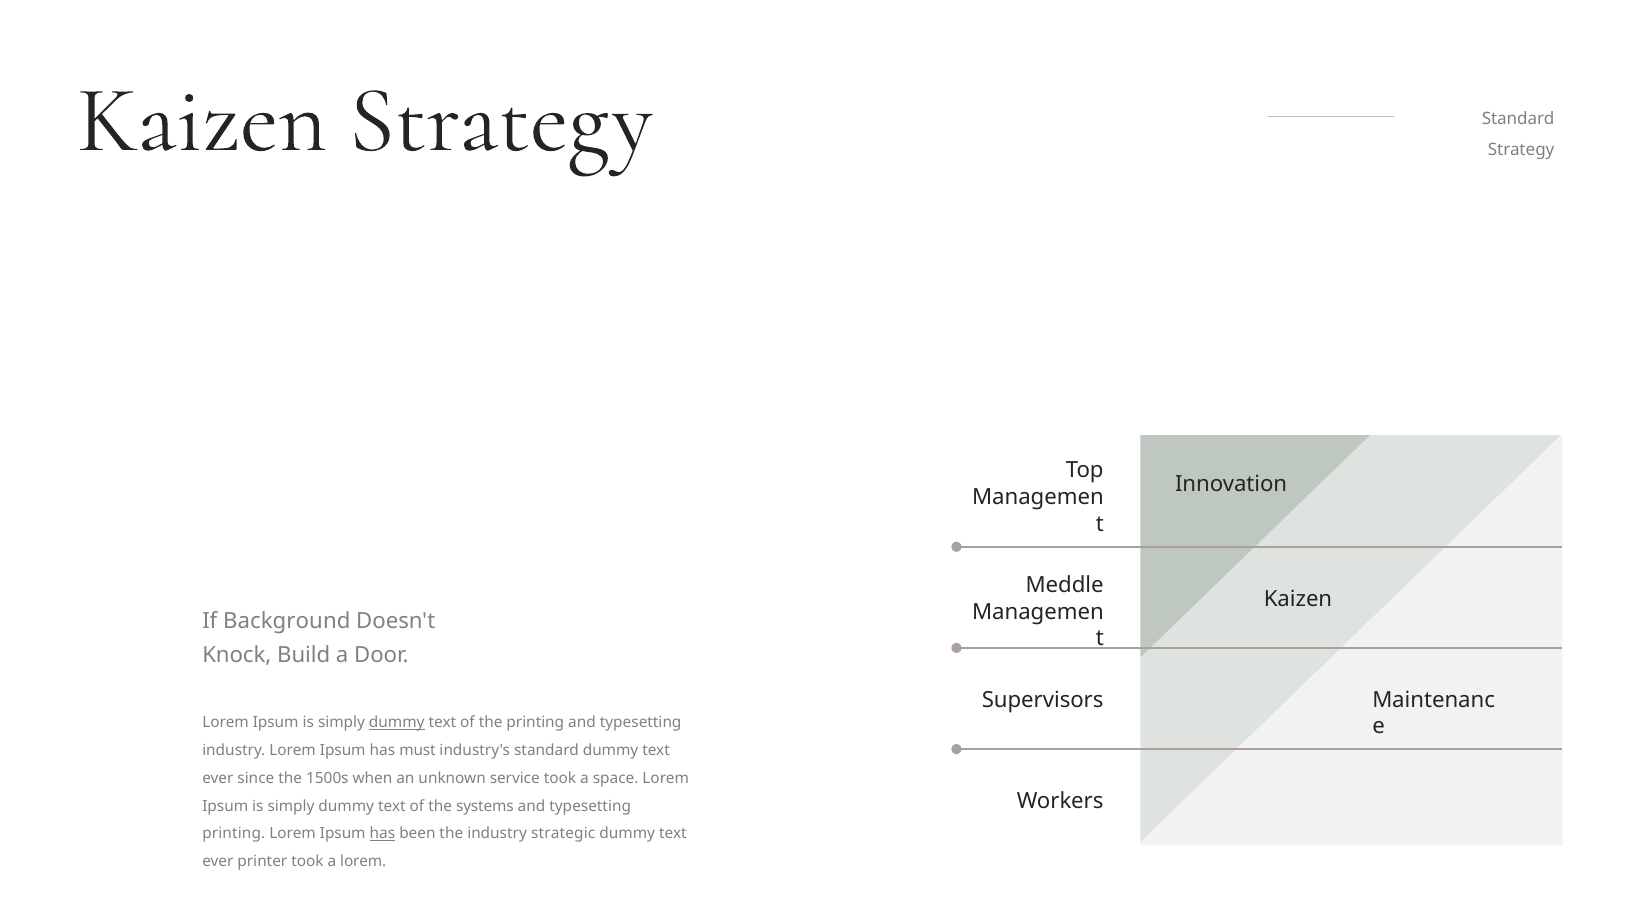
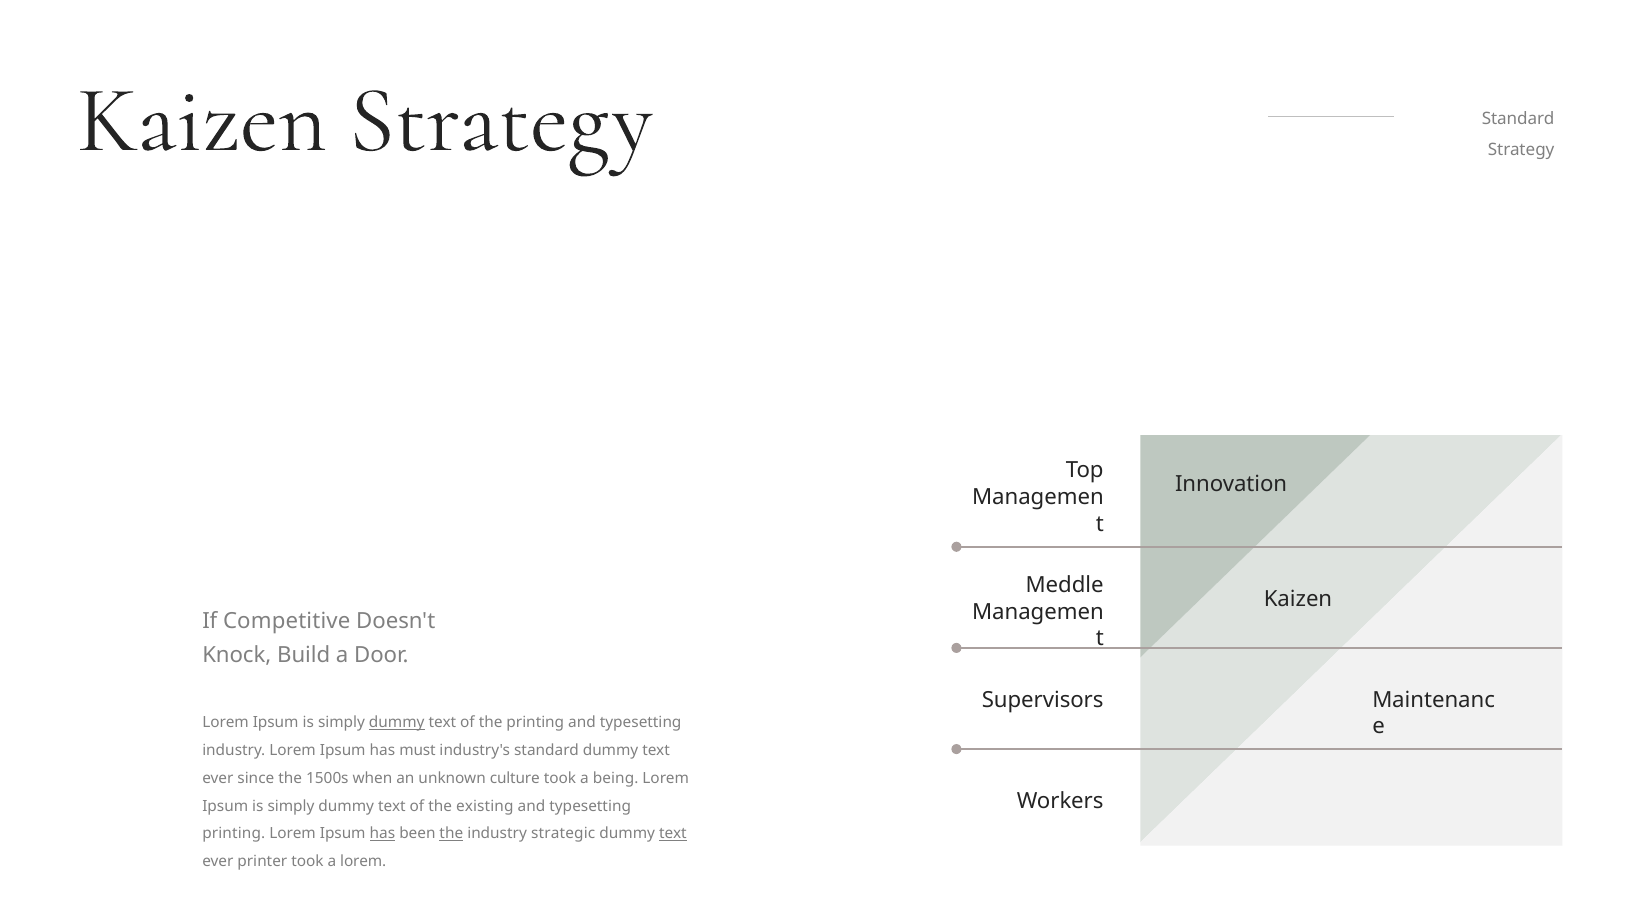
Background: Background -> Competitive
service: service -> culture
space: space -> being
systems: systems -> existing
the at (451, 834) underline: none -> present
text at (673, 834) underline: none -> present
